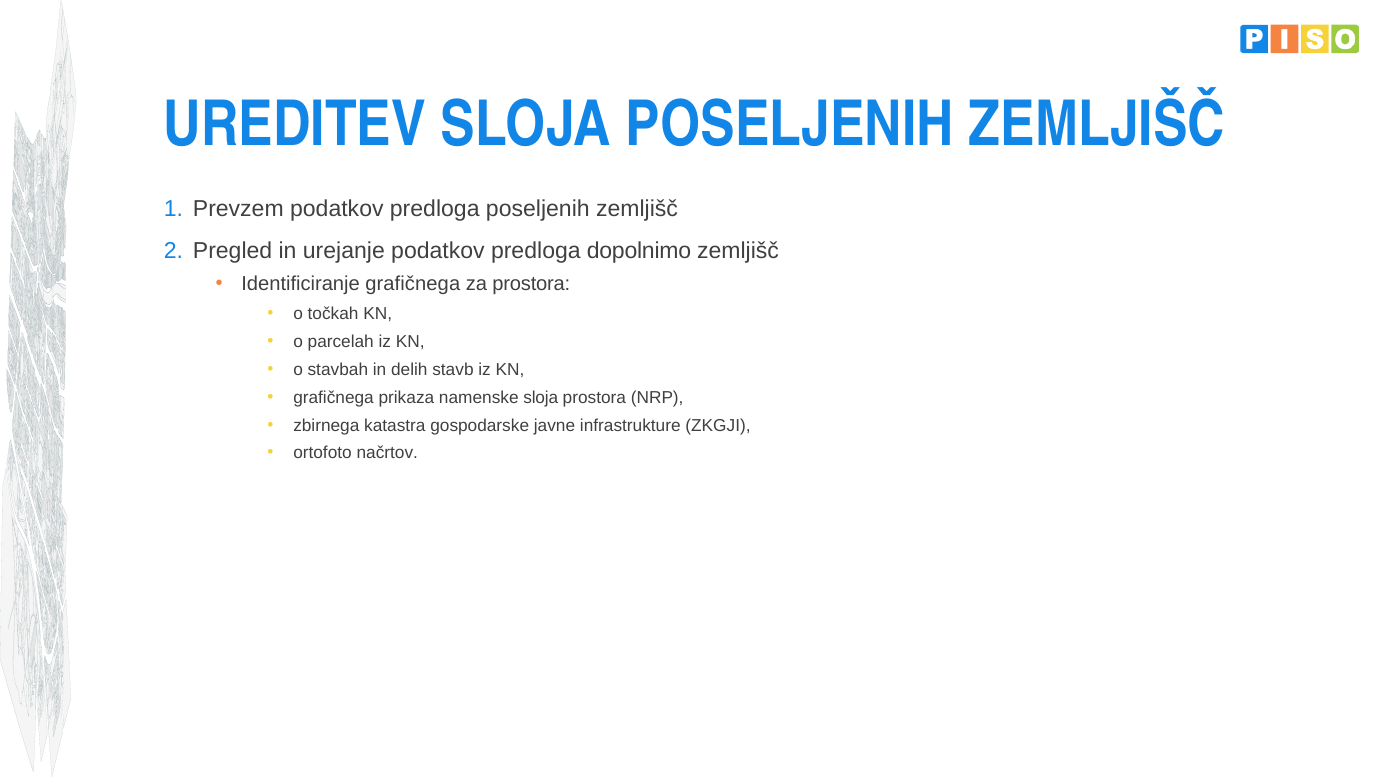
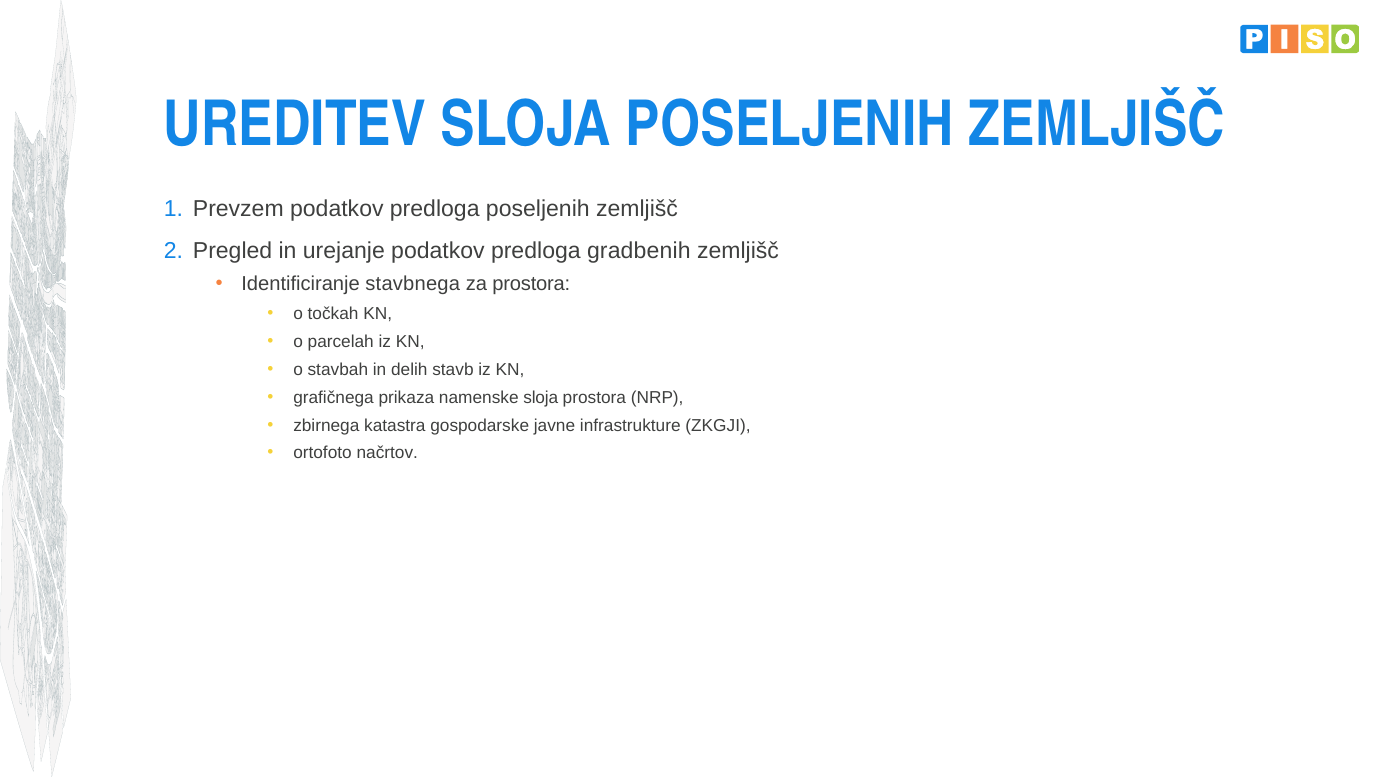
dopolnimo: dopolnimo -> gradbenih
Identificiranje grafičnega: grafičnega -> stavbnega
